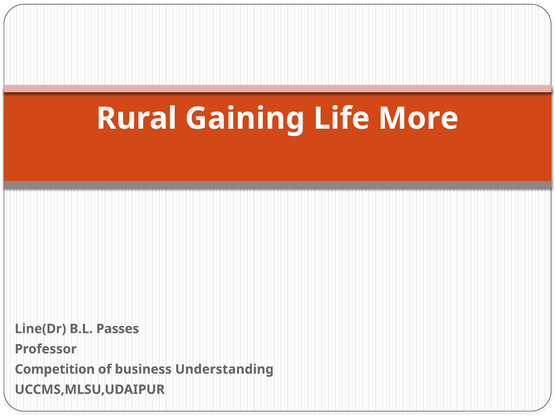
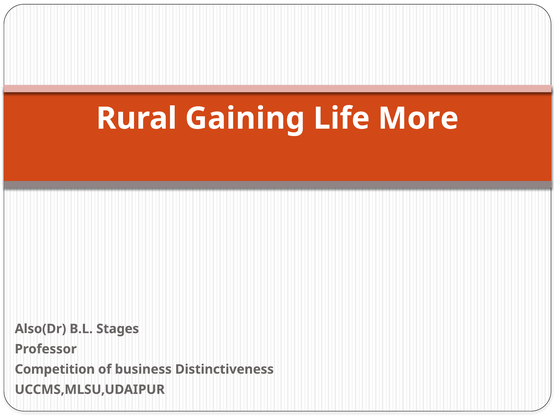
Line(Dr: Line(Dr -> Also(Dr
Passes: Passes -> Stages
Understanding: Understanding -> Distinctiveness
